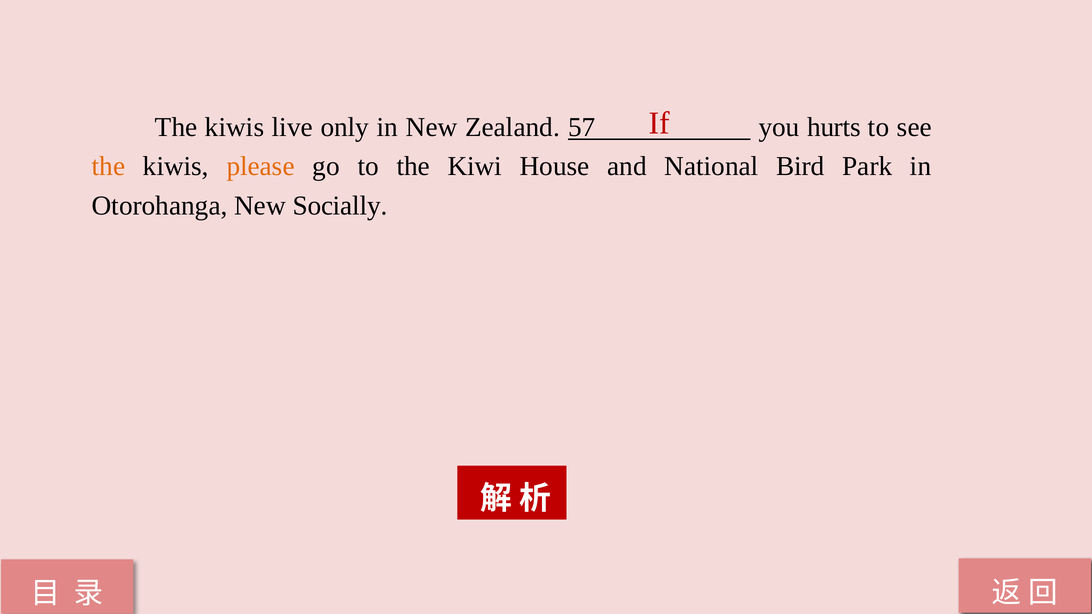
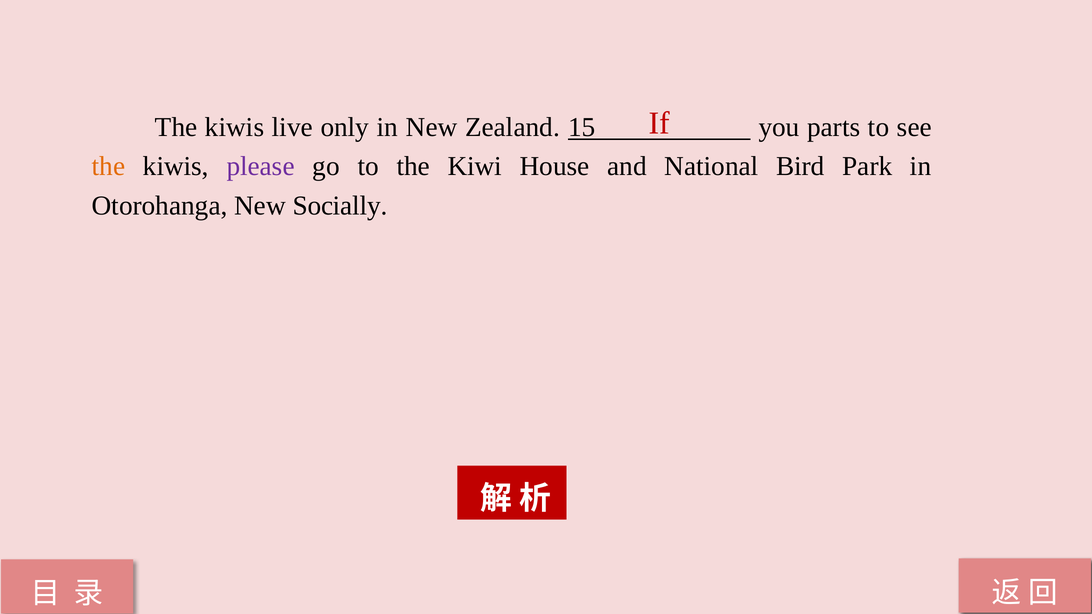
57: 57 -> 15
hurts: hurts -> parts
please colour: orange -> purple
